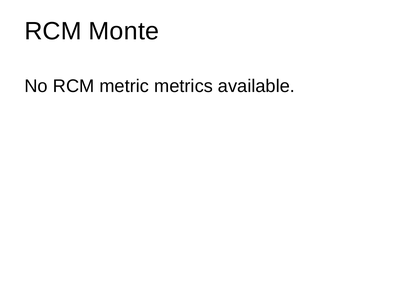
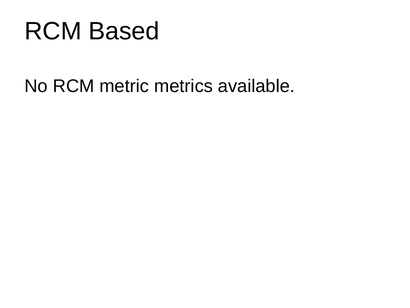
Monte: Monte -> Based
